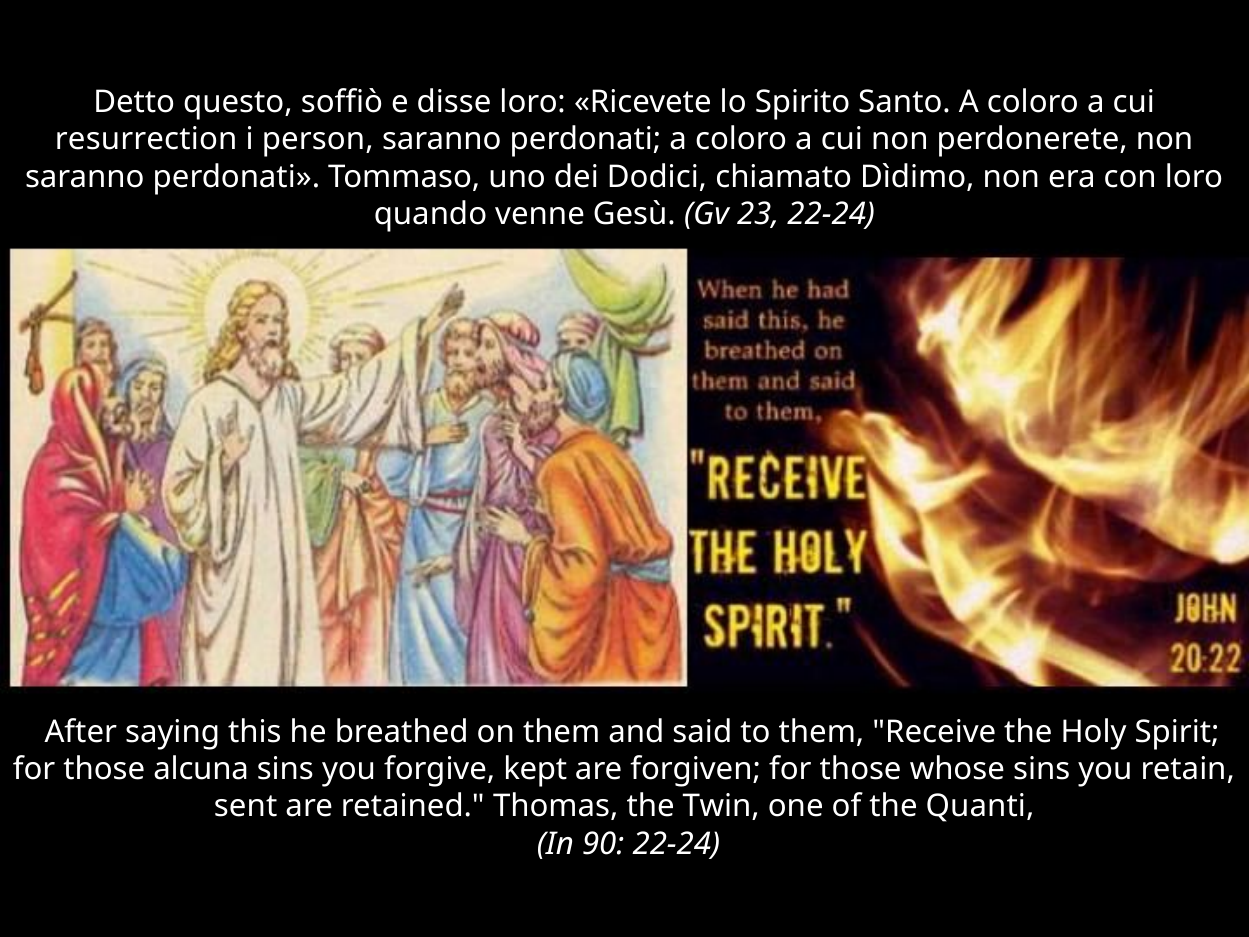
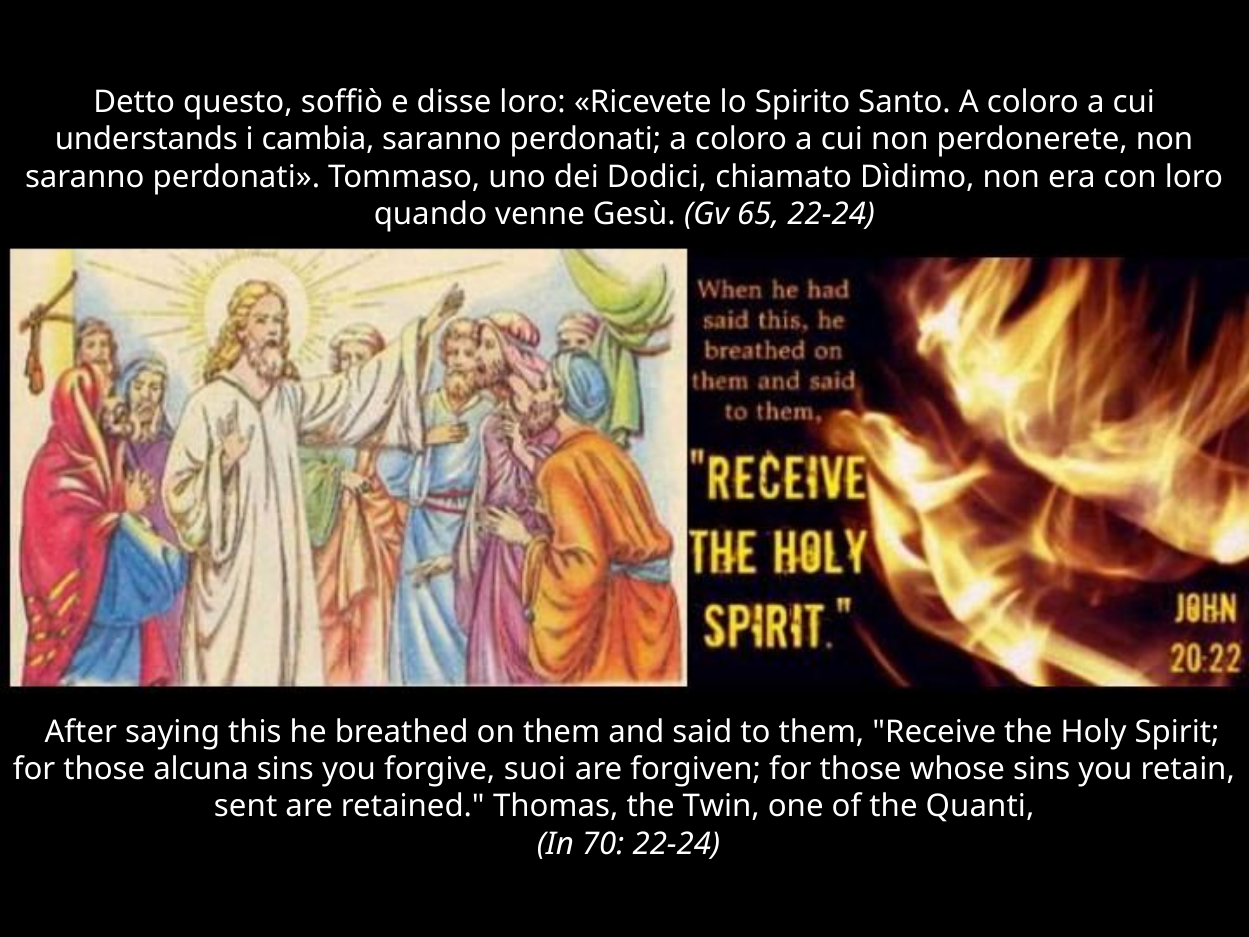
resurrection: resurrection -> understands
person: person -> cambia
23: 23 -> 65
kept: kept -> suoi
90: 90 -> 70
